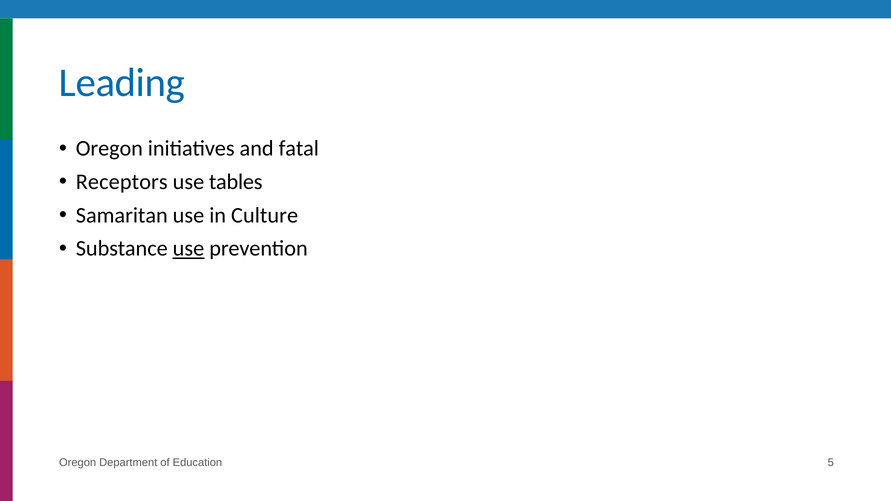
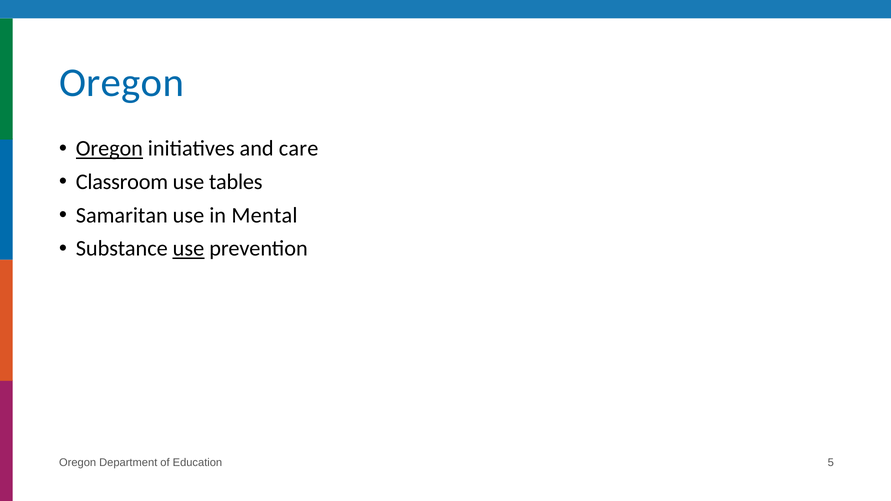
Leading at (122, 83): Leading -> Oregon
Oregon at (109, 149) underline: none -> present
fatal: fatal -> care
Receptors: Receptors -> Classroom
Culture: Culture -> Mental
